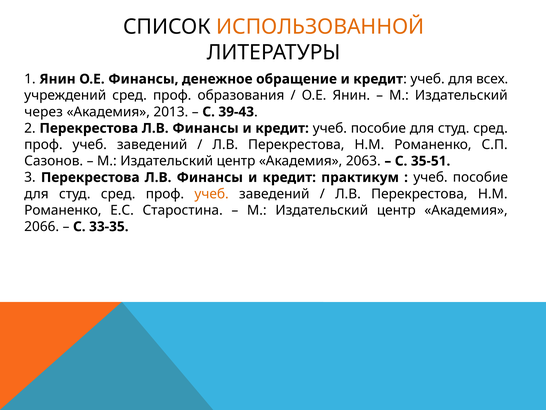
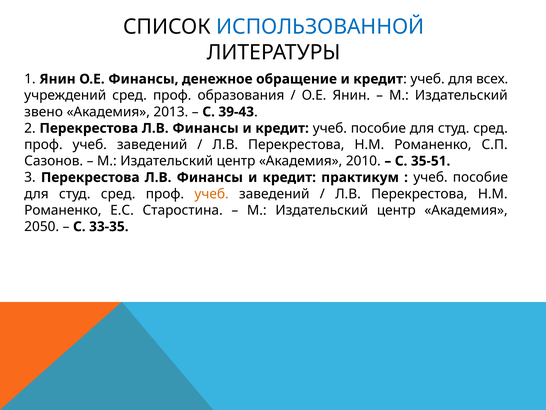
ИСПОЛЬЗОВАННОЙ colour: orange -> blue
через: через -> звено
2063: 2063 -> 2010
2066: 2066 -> 2050
